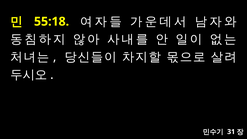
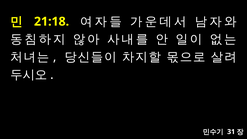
55:18: 55:18 -> 21:18
